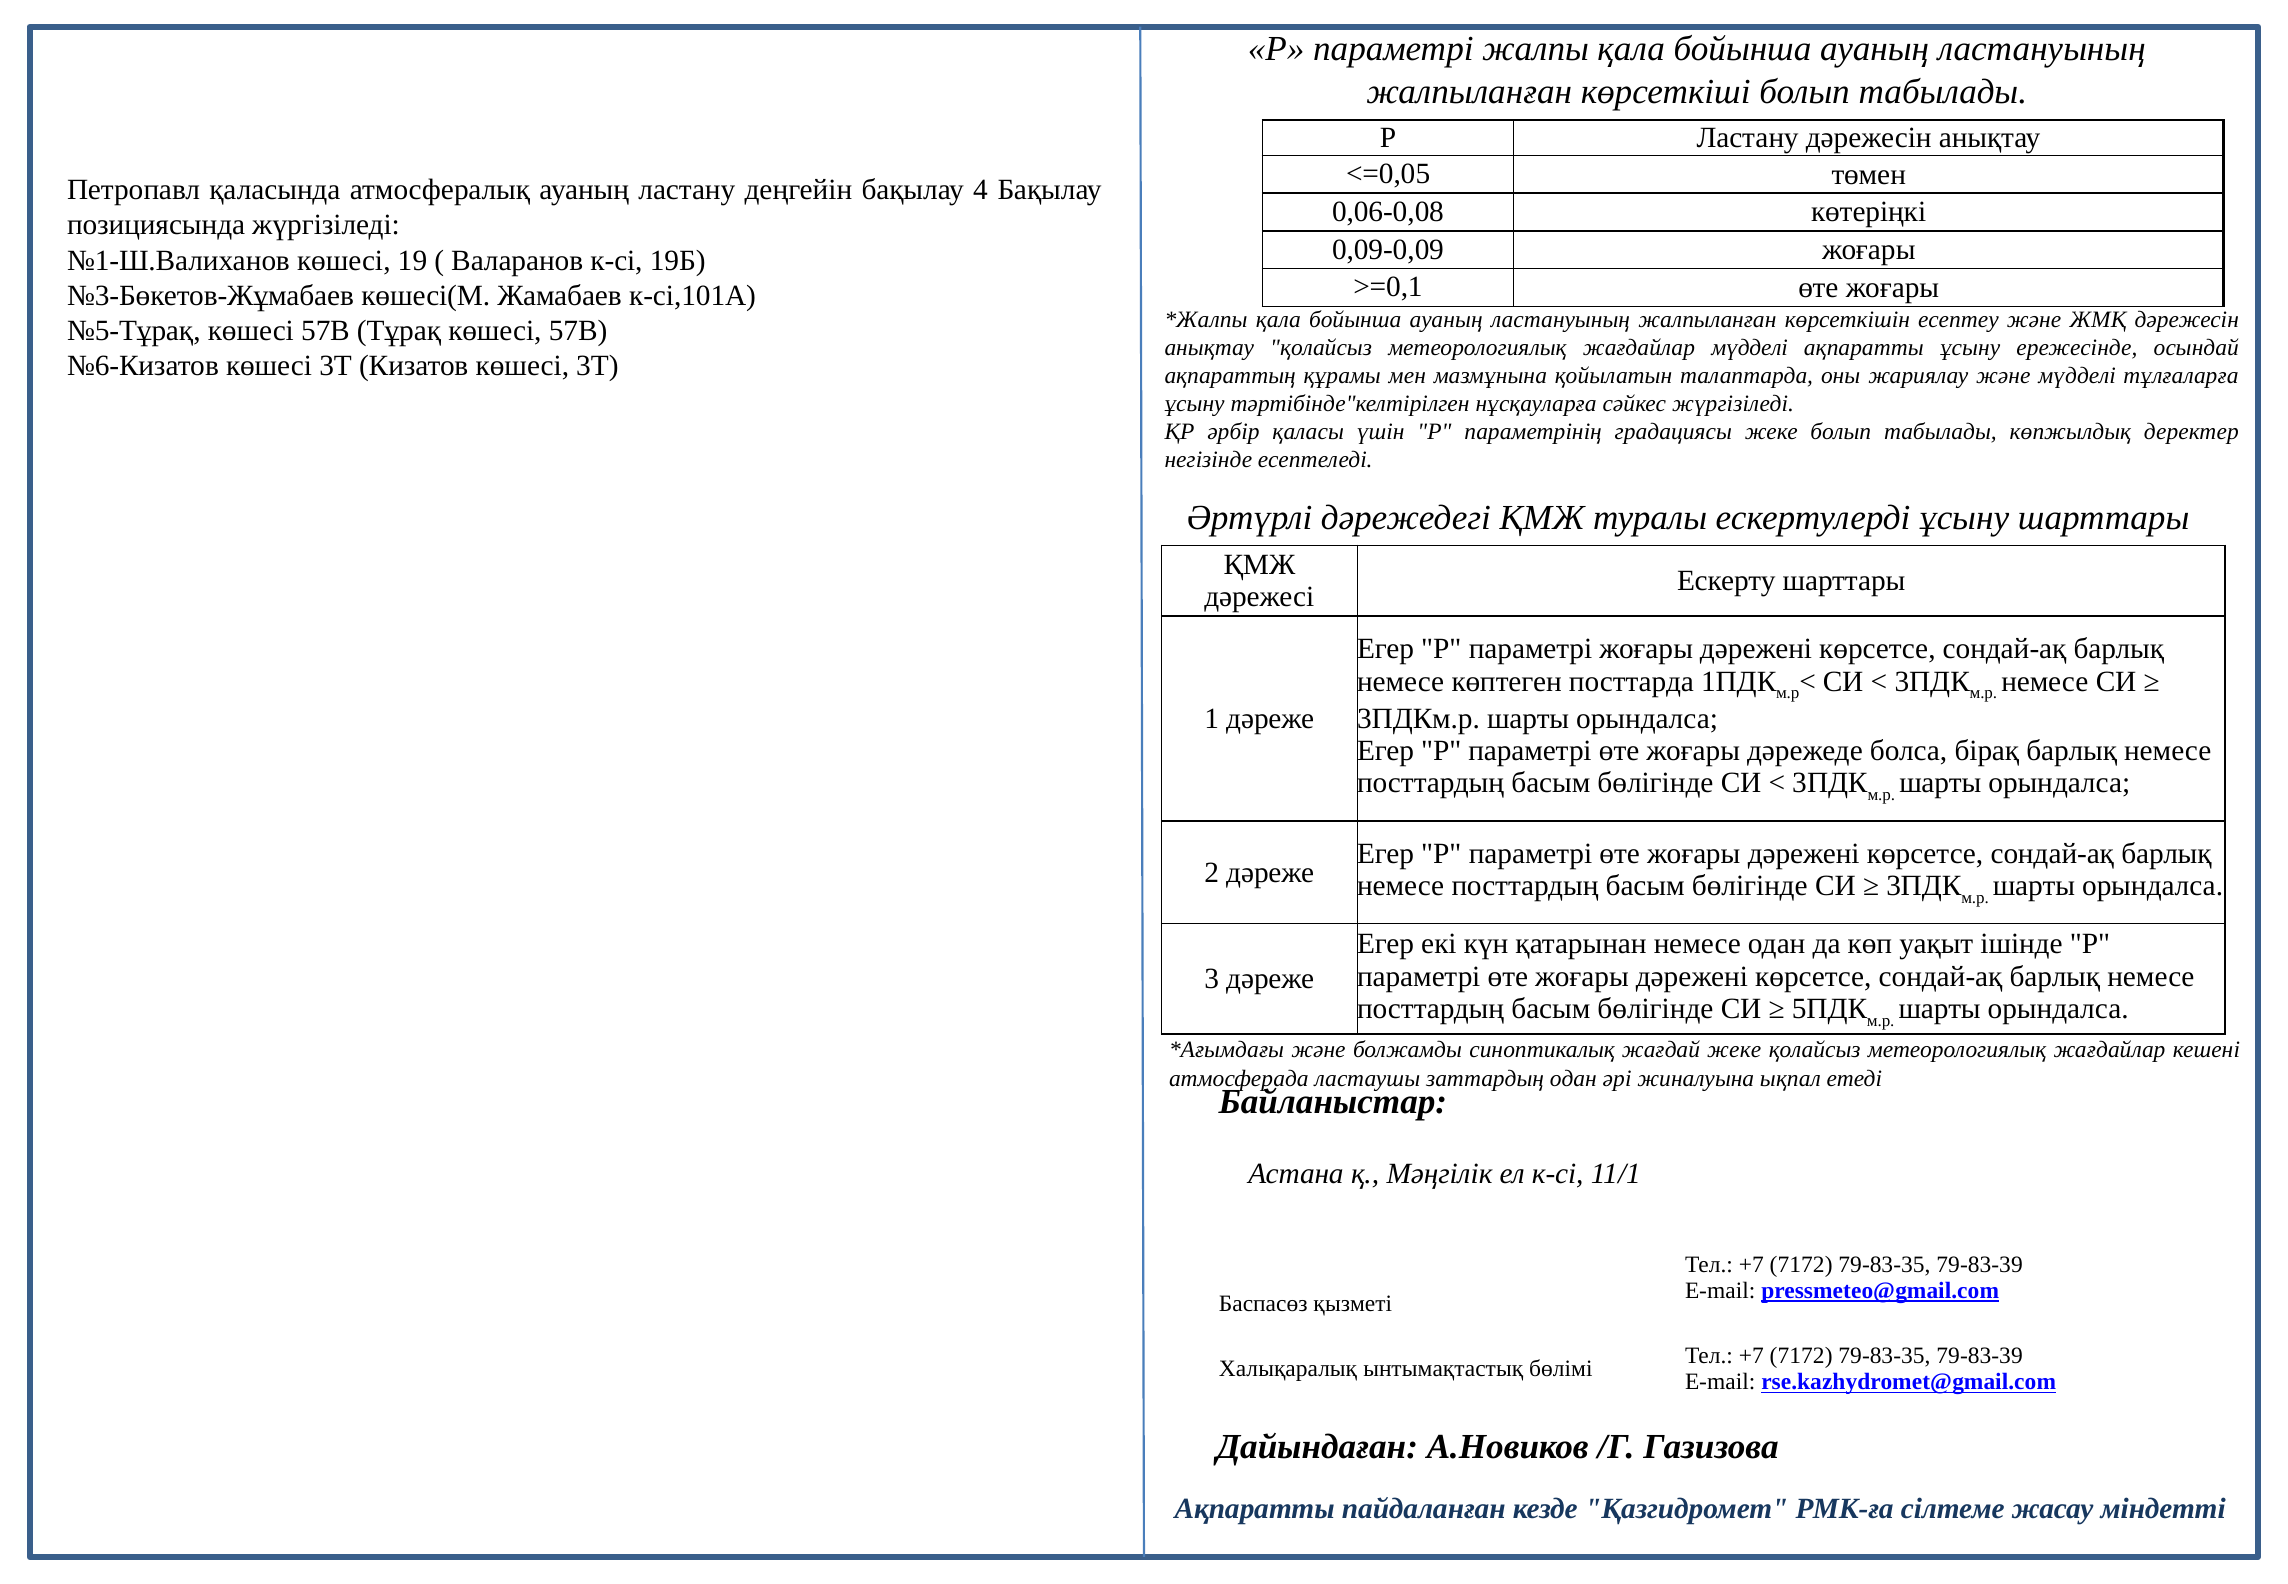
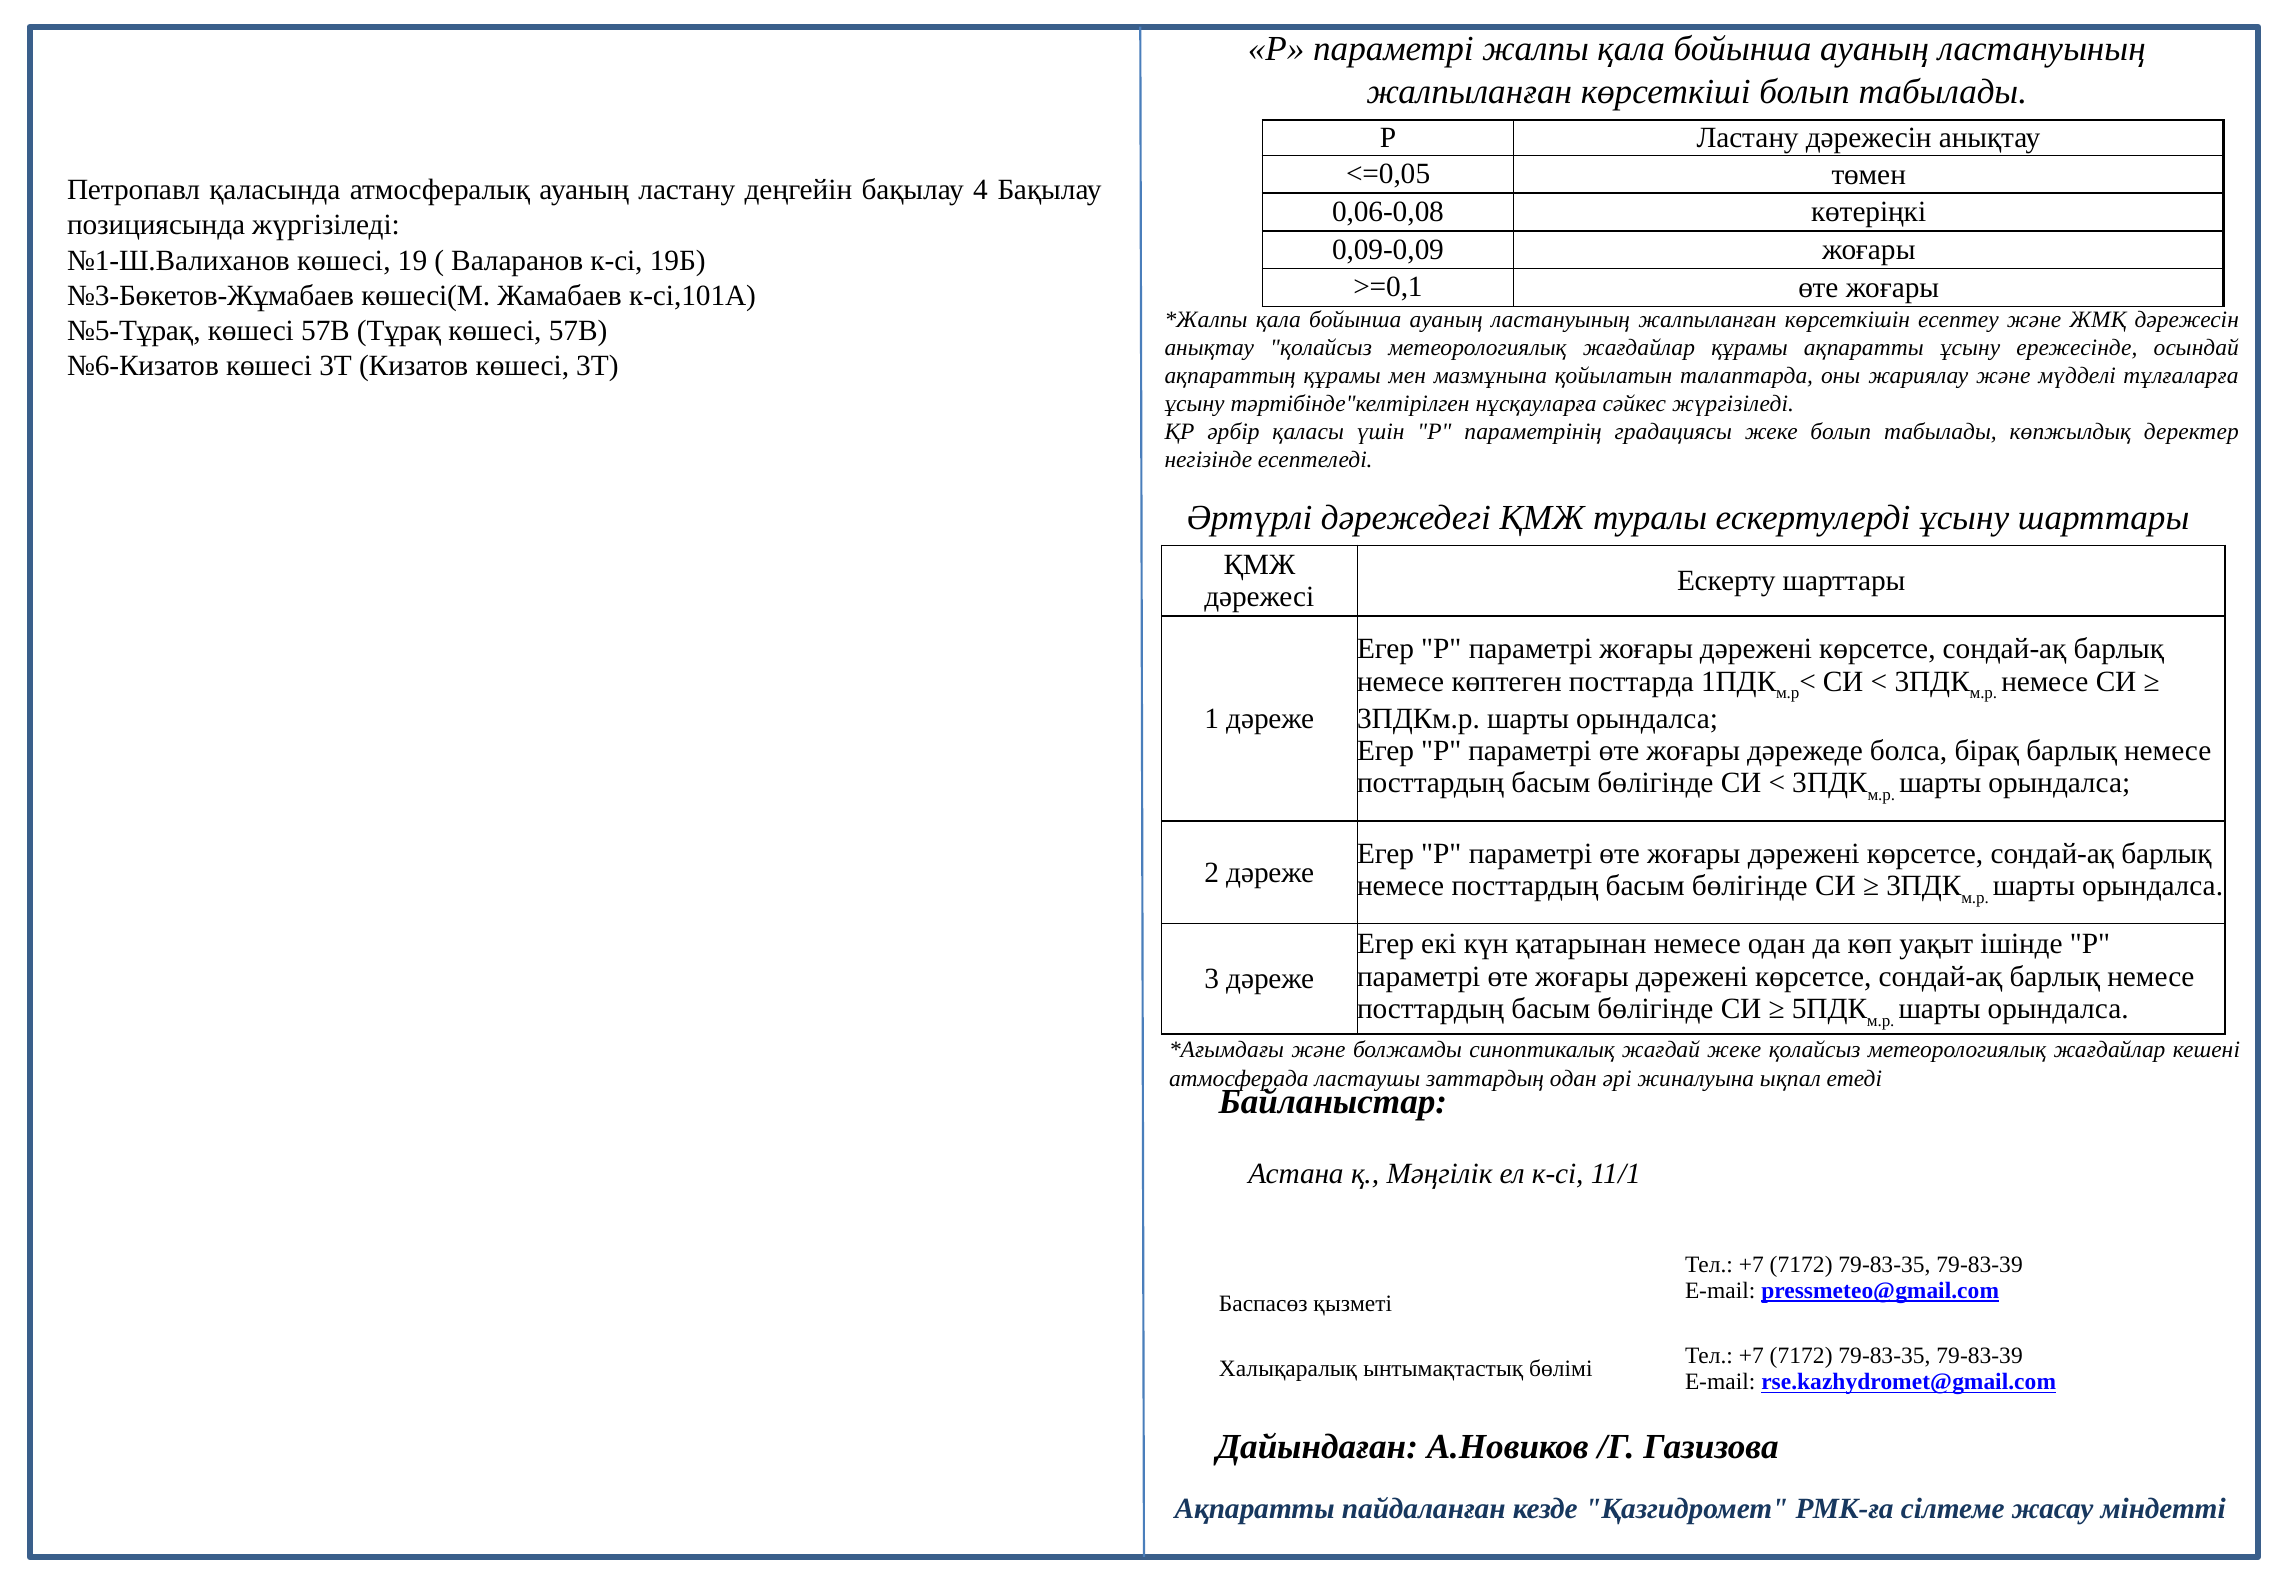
жағдайлар мүдделі: мүдделі -> құрамы
